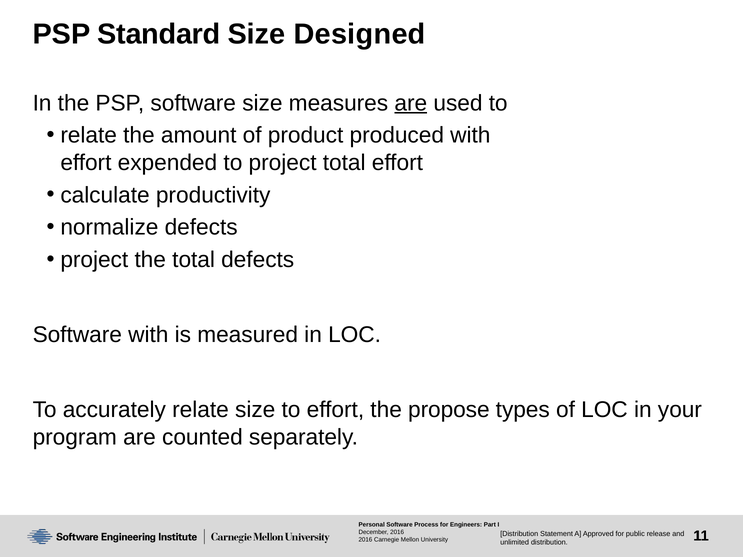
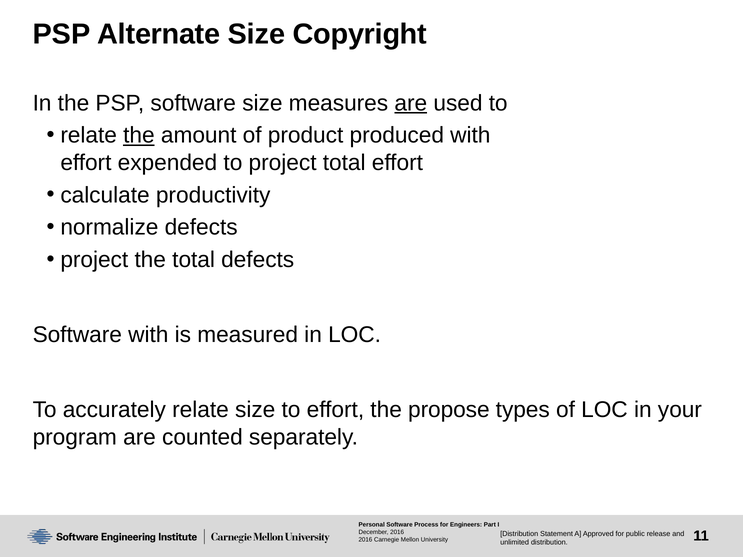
Standard: Standard -> Alternate
Designed: Designed -> Copyright
the at (139, 135) underline: none -> present
